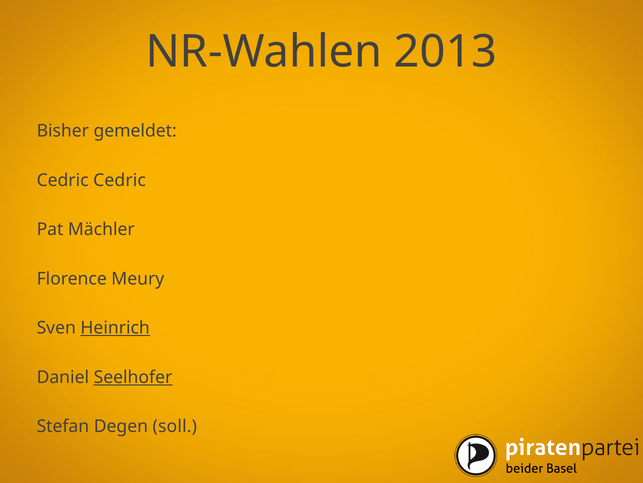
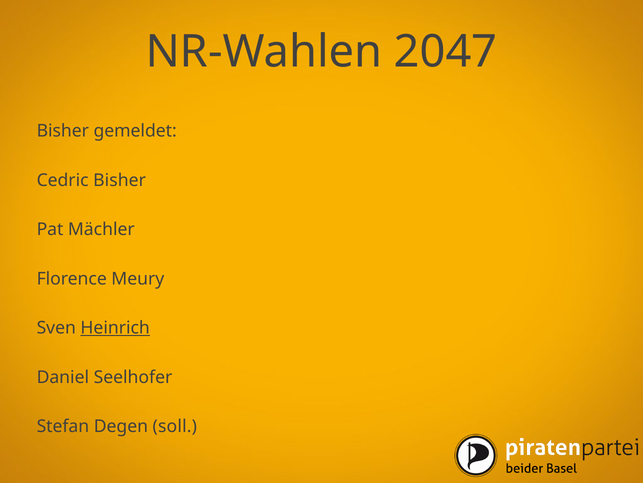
2013: 2013 -> 2047
Cedric Cedric: Cedric -> Bisher
Seelhofer underline: present -> none
